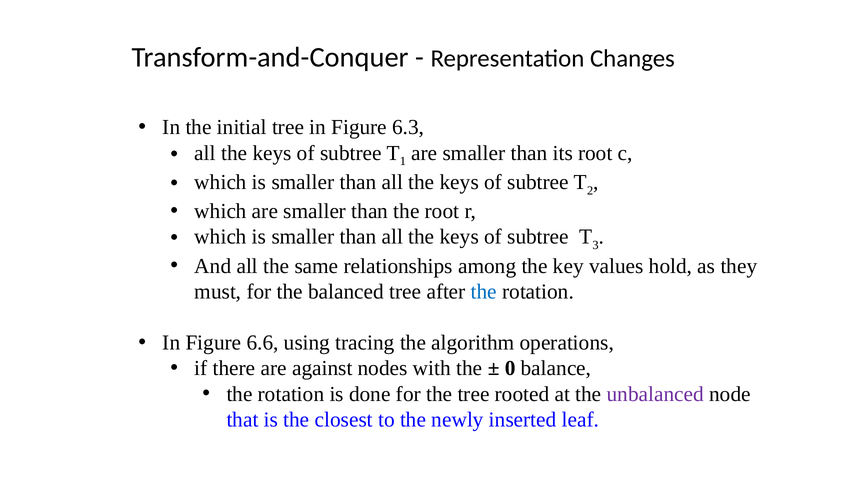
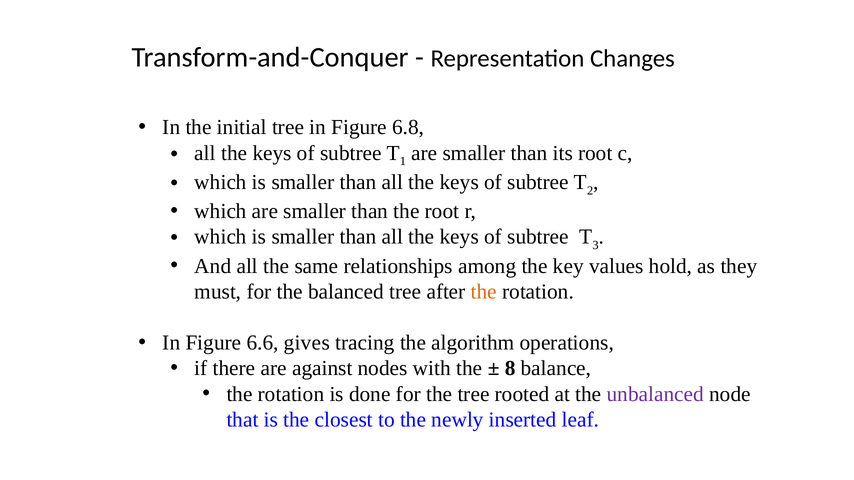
6.3: 6.3 -> 6.8
the at (484, 292) colour: blue -> orange
using: using -> gives
0: 0 -> 8
